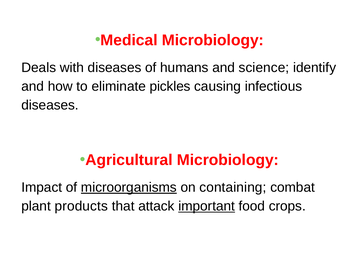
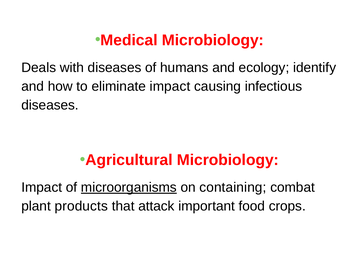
science: science -> ecology
eliminate pickles: pickles -> impact
important underline: present -> none
